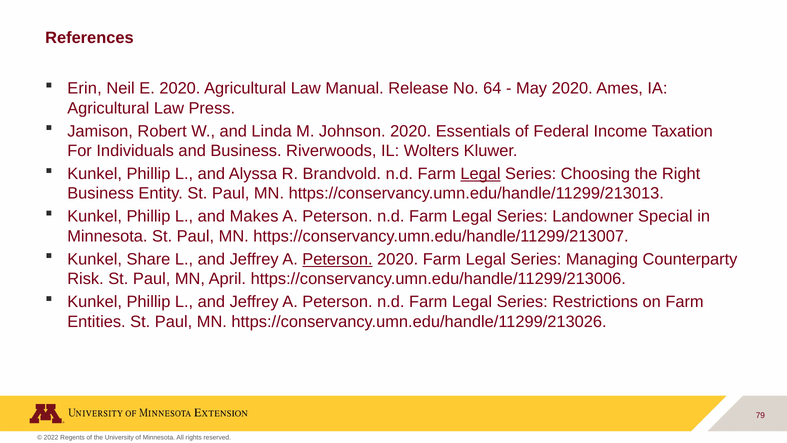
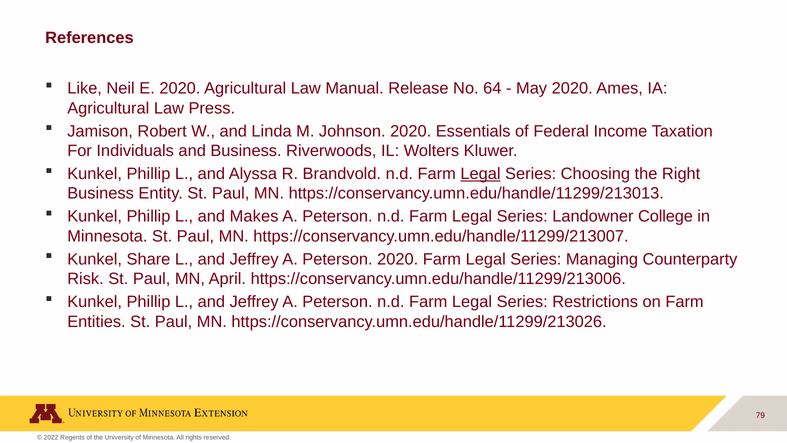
Erin: Erin -> Like
Special: Special -> College
Peterson at (337, 259) underline: present -> none
